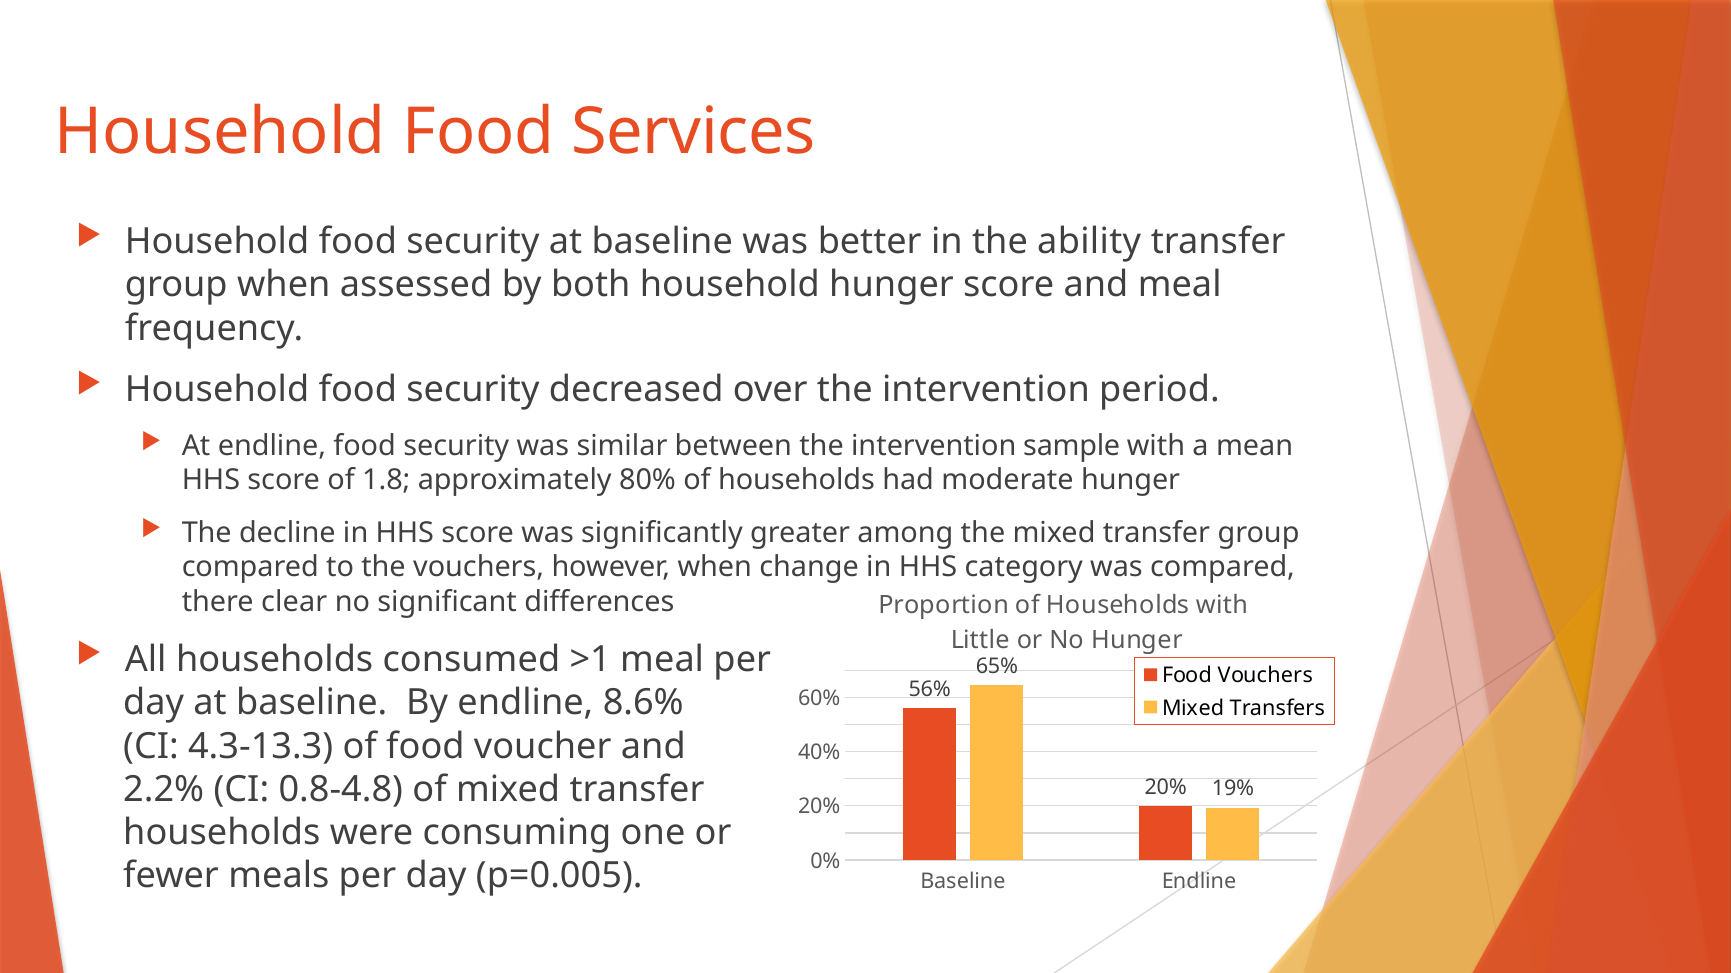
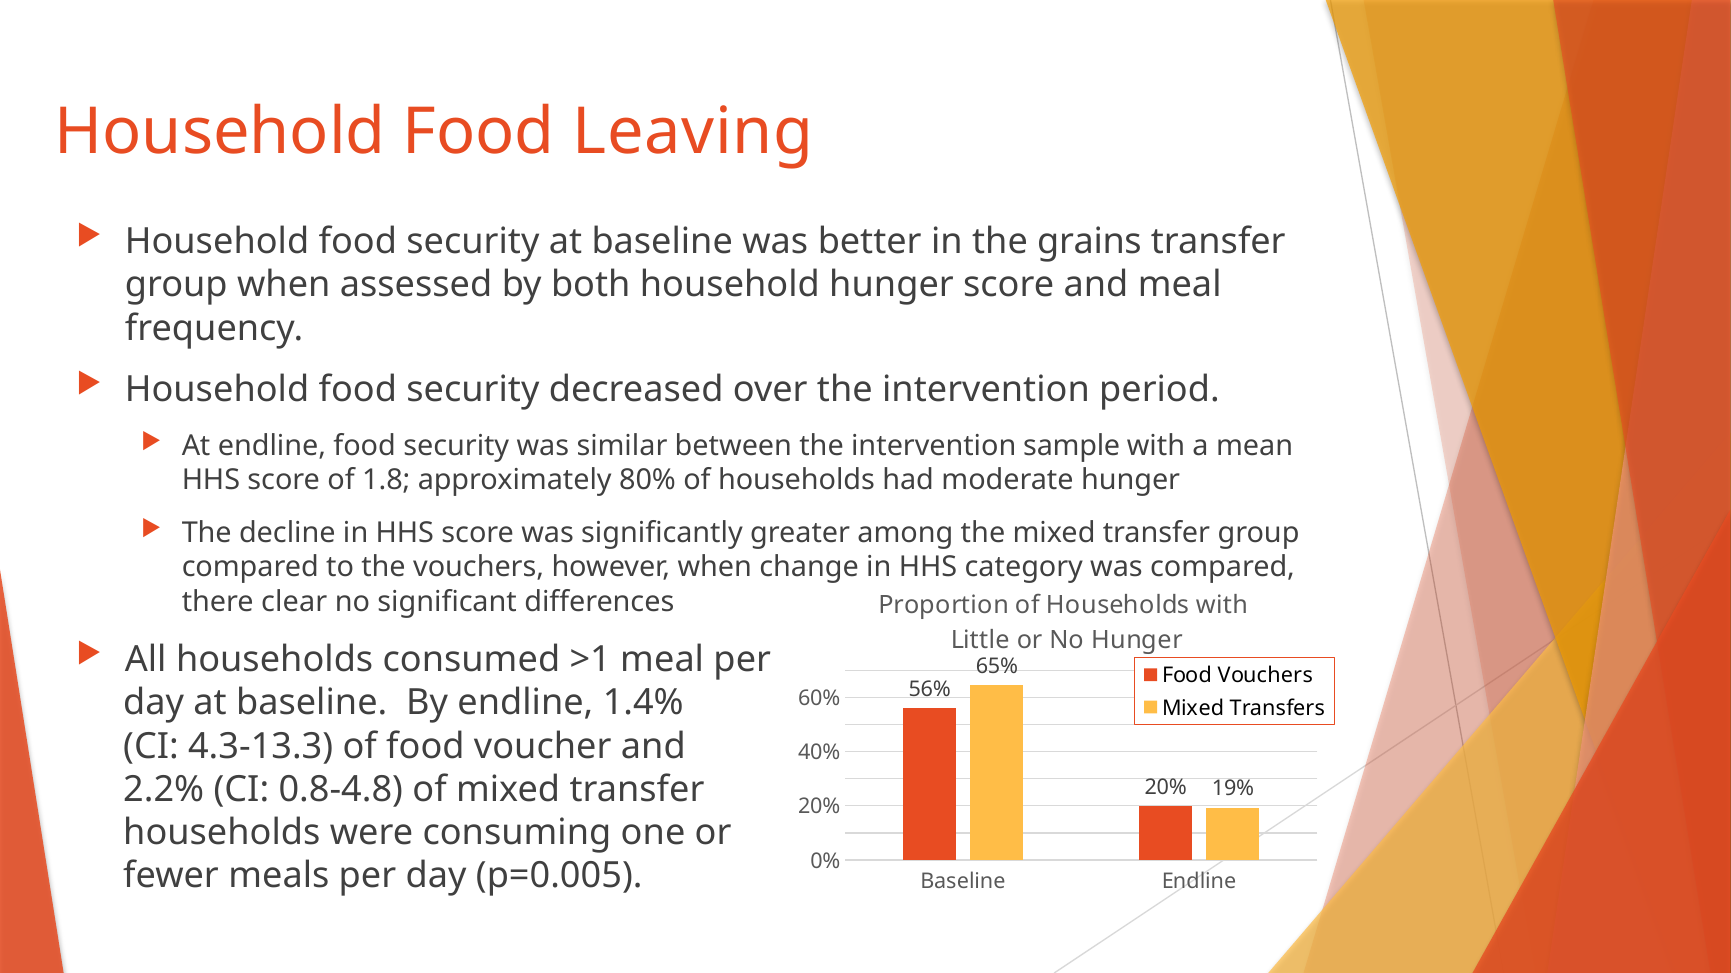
Services: Services -> Leaving
ability: ability -> grains
8.6%: 8.6% -> 1.4%
